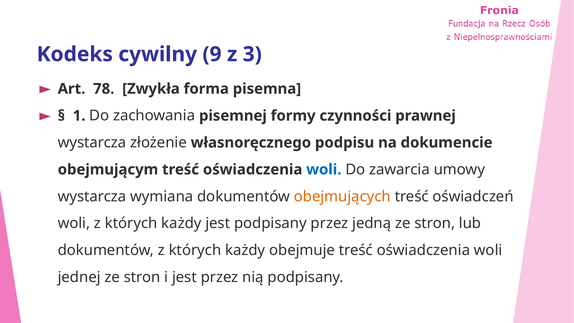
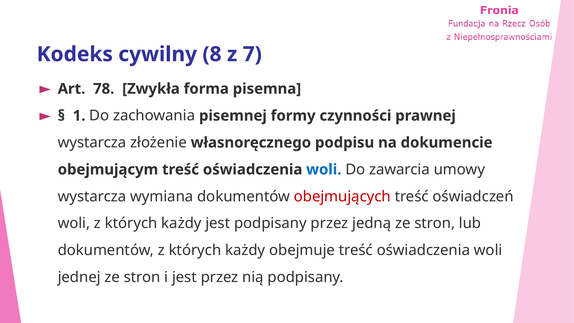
9: 9 -> 8
3: 3 -> 7
obejmujących colour: orange -> red
